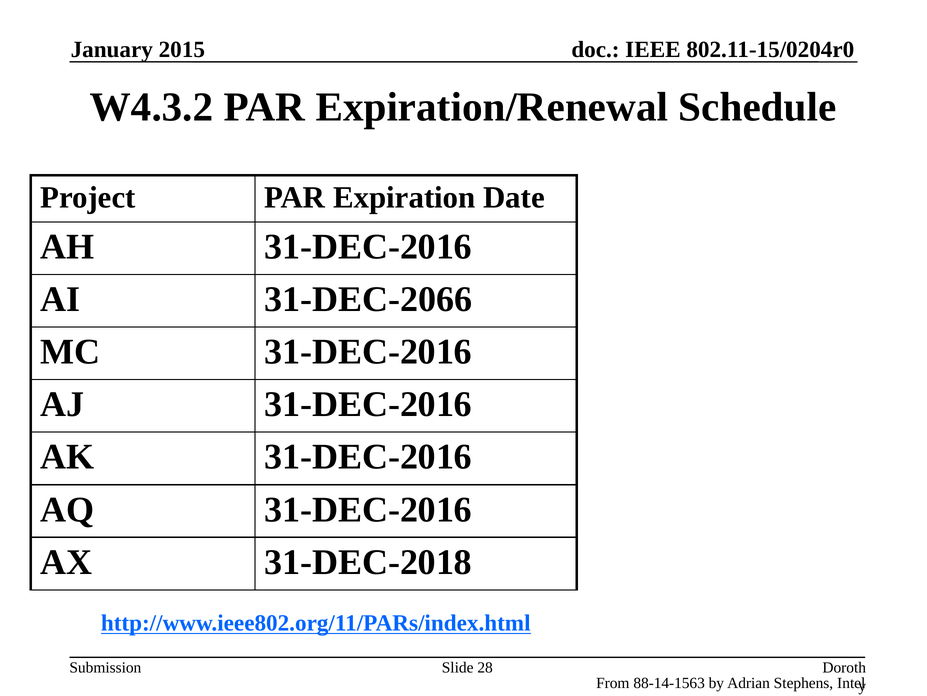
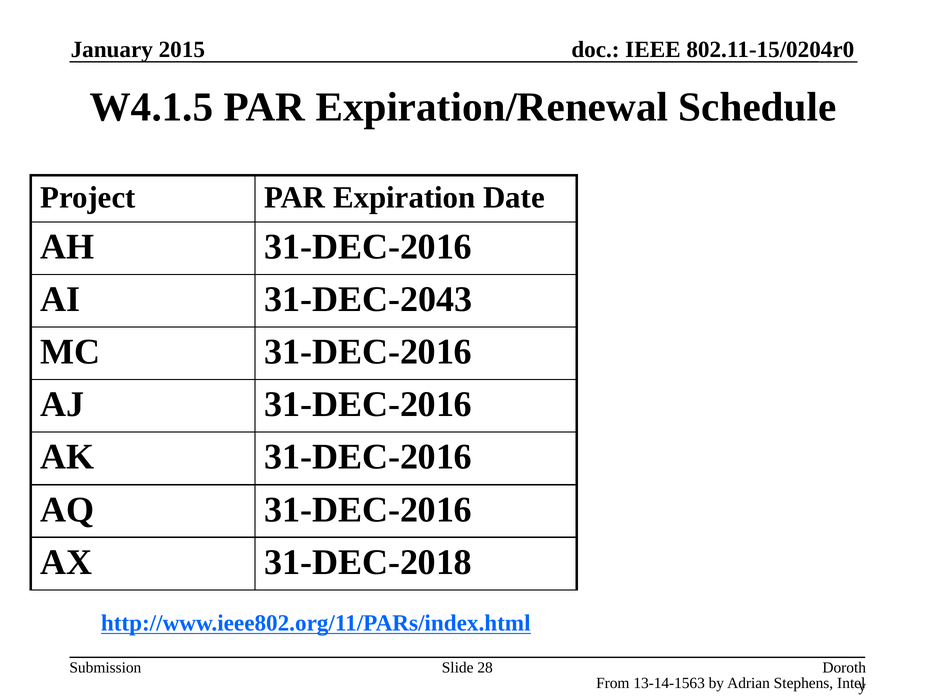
W4.3.2: W4.3.2 -> W4.1.5
31-DEC-2066: 31-DEC-2066 -> 31-DEC-2043
88-14-1563: 88-14-1563 -> 13-14-1563
